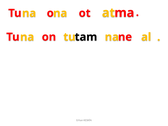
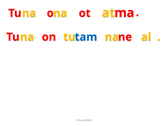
tam colour: black -> blue
